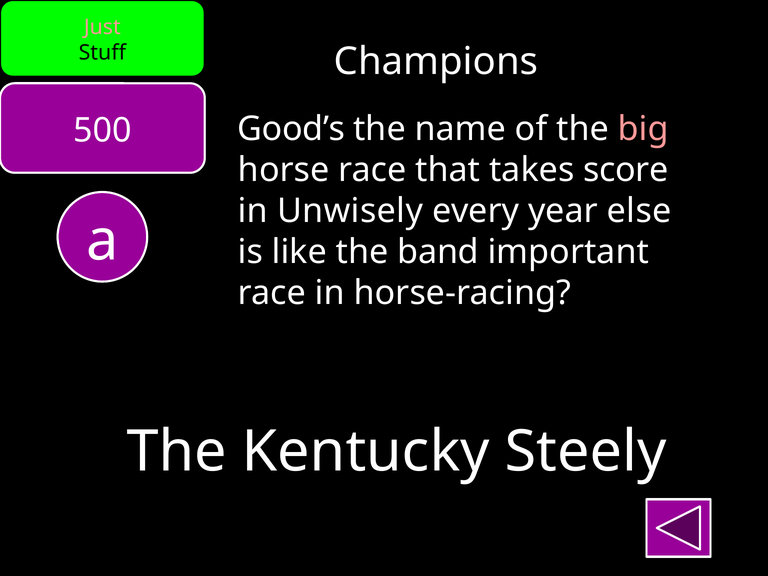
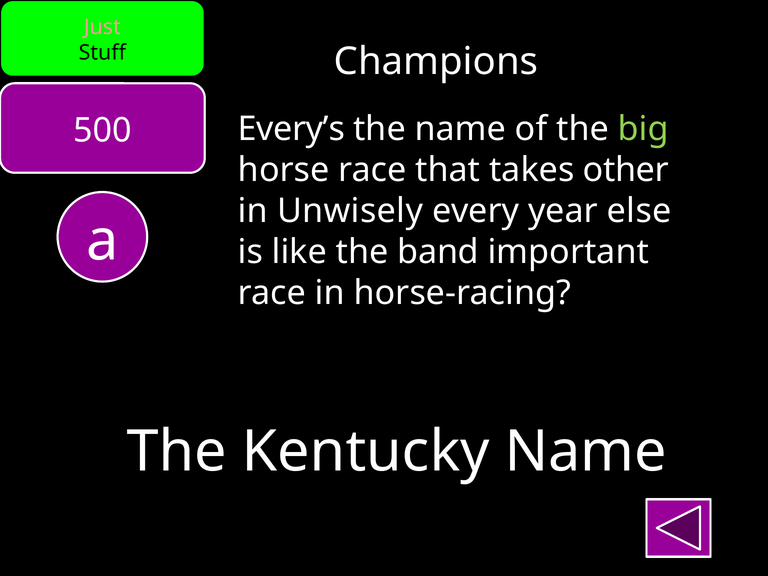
Good’s: Good’s -> Every’s
big colour: pink -> light green
score: score -> other
Kentucky Steely: Steely -> Name
